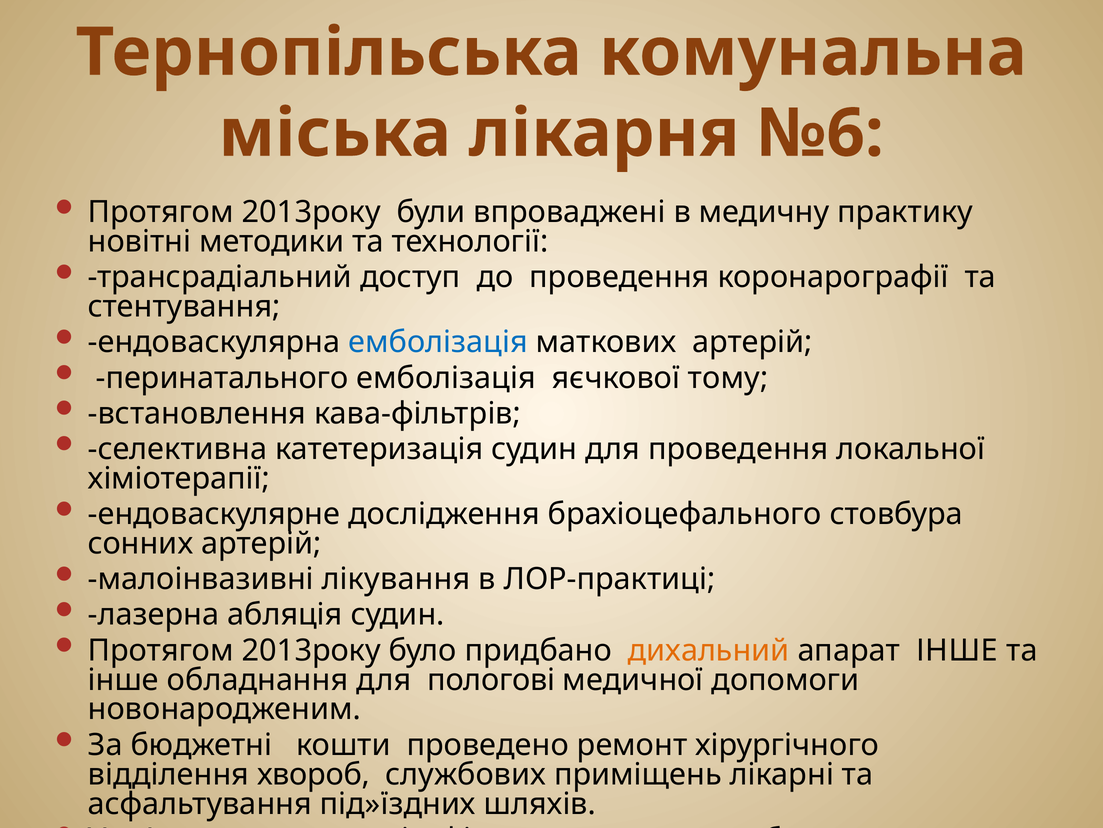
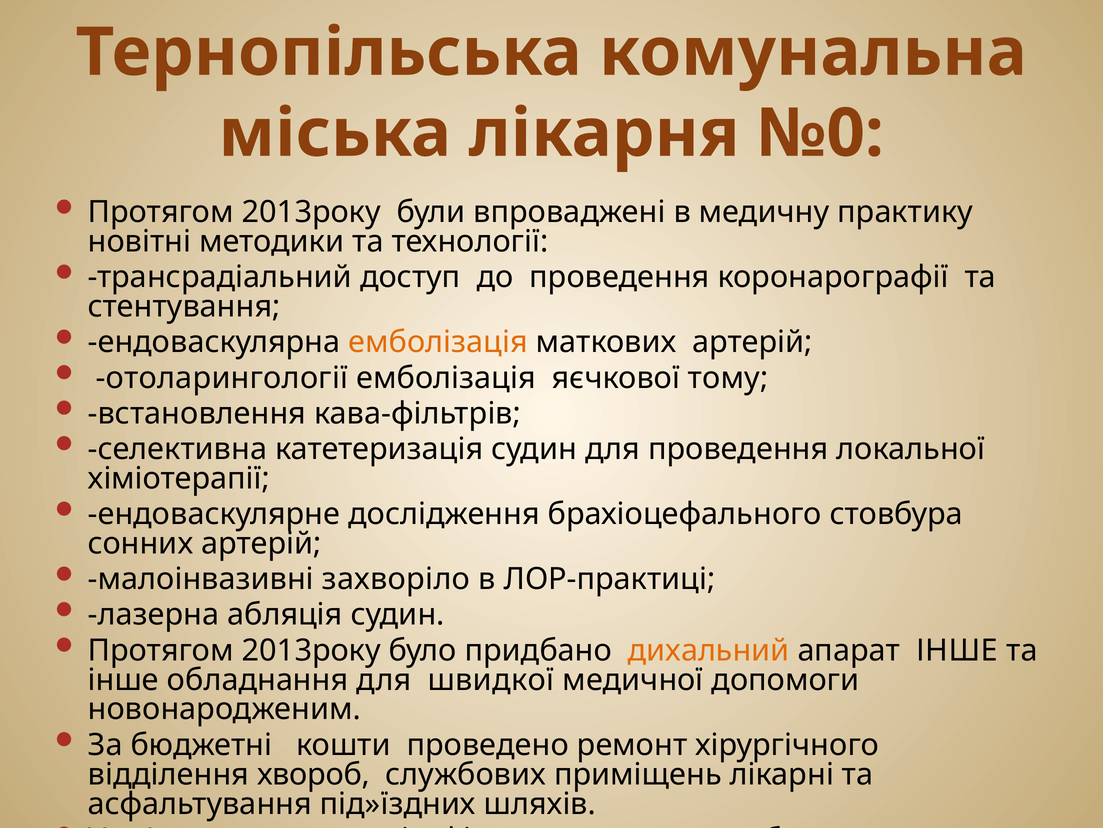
№6: №6 -> №0
емболізація at (438, 342) colour: blue -> orange
перинатального at (222, 378): перинатального -> отоларингології
лікування: лікування -> захворіло
пологові: пологові -> швидкої
